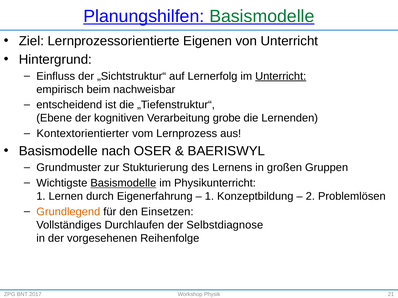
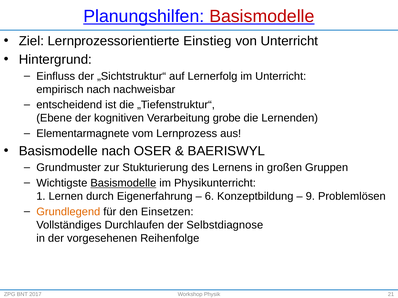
Basismodelle at (262, 16) colour: green -> red
Eigenen: Eigenen -> Einstieg
Unterricht at (281, 76) underline: present -> none
empirisch beim: beim -> nach
Kontextorientierter: Kontextorientierter -> Elementarmagnete
1 at (209, 197): 1 -> 6
2: 2 -> 9
